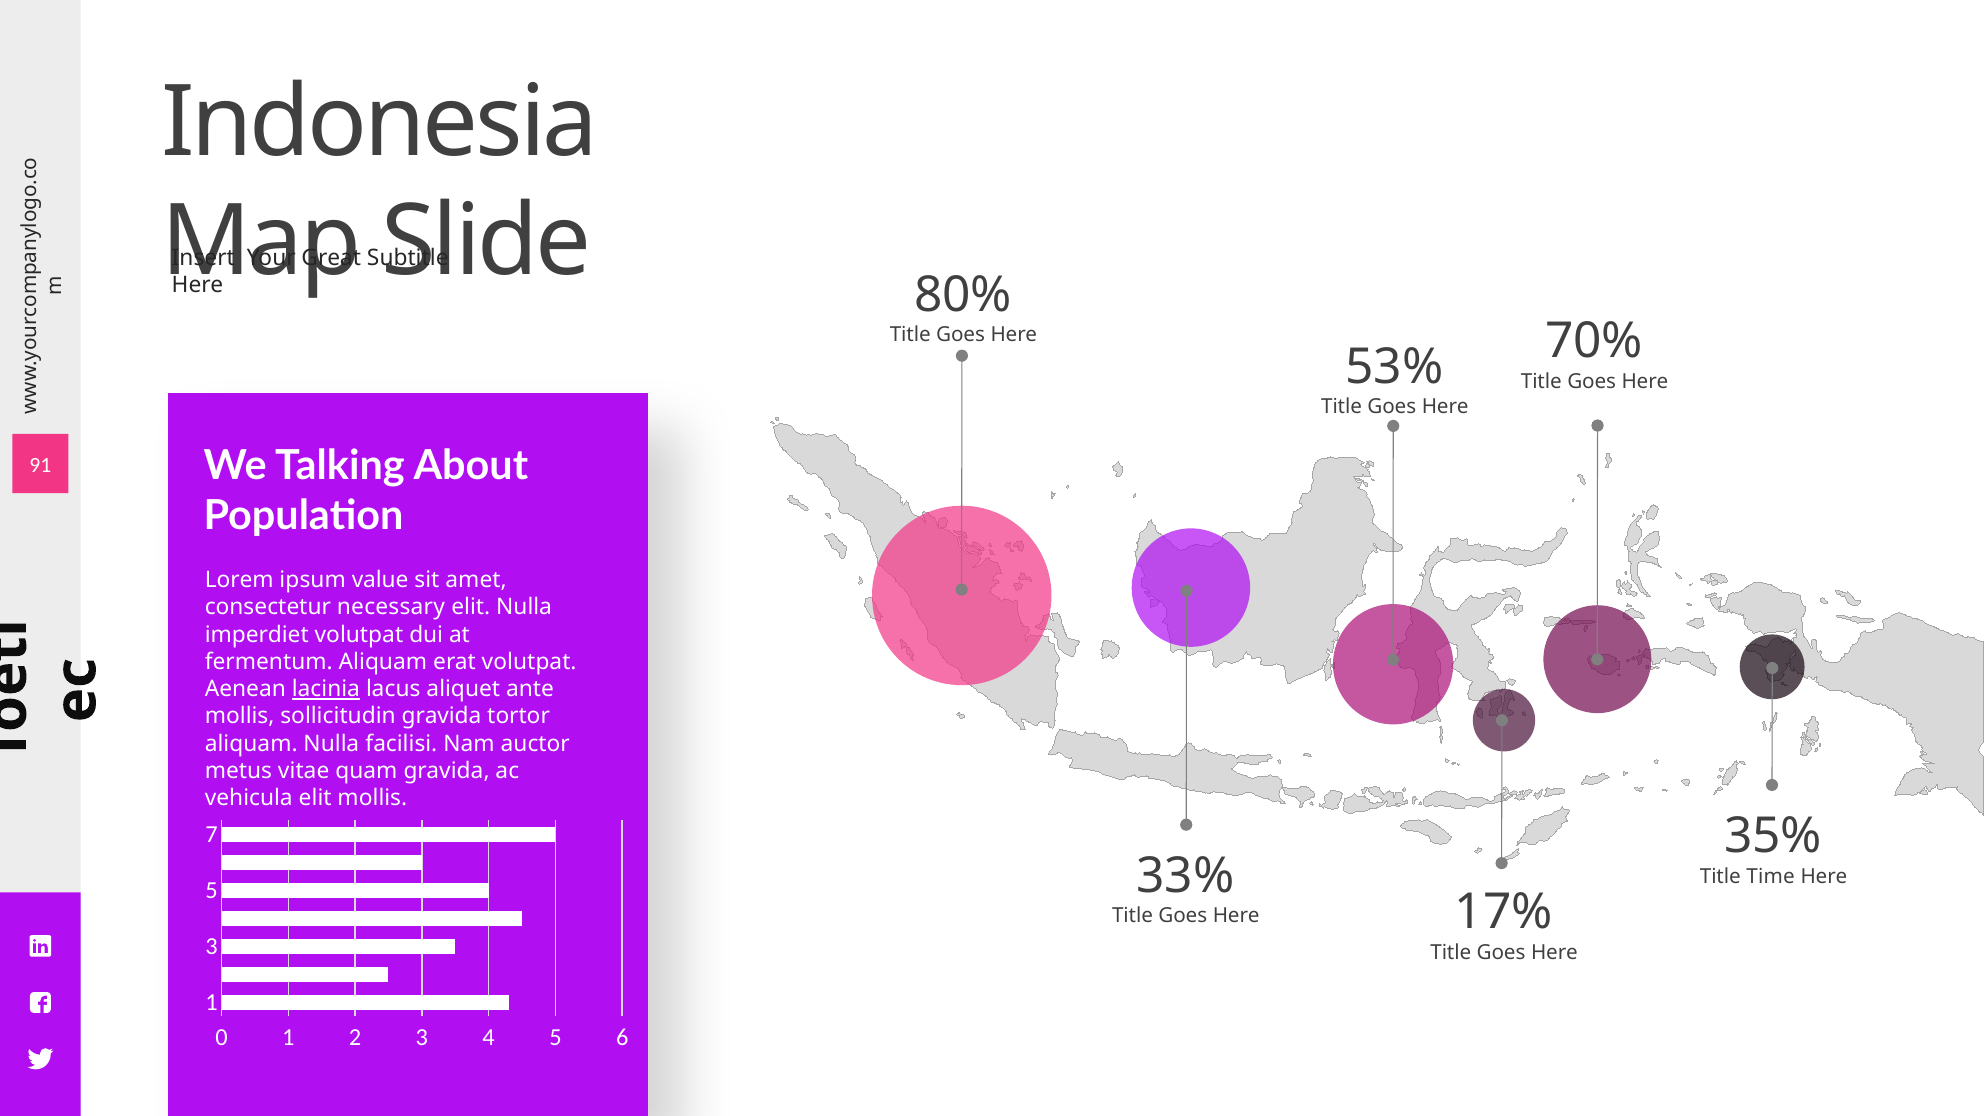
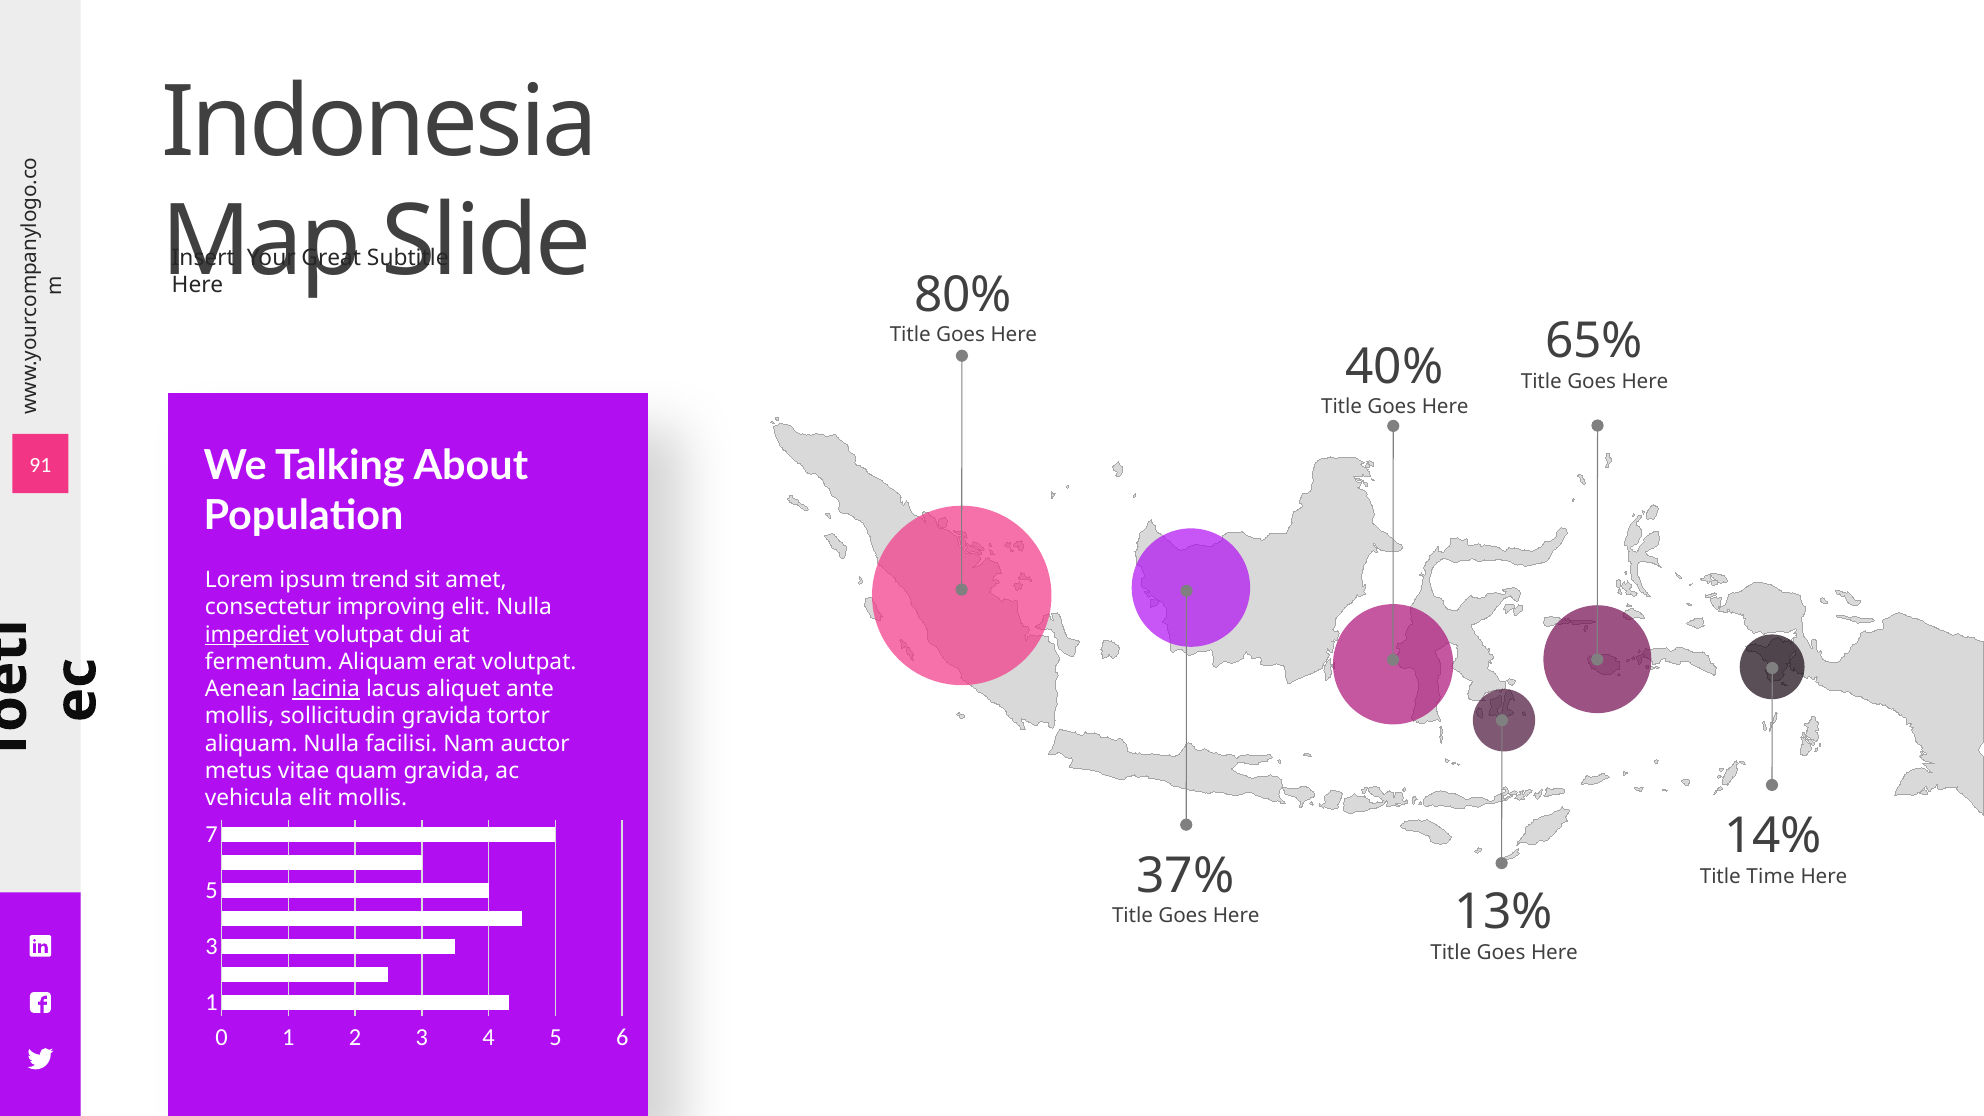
70%: 70% -> 65%
53%: 53% -> 40%
value: value -> trend
necessary: necessary -> improving
imperdiet underline: none -> present
35%: 35% -> 14%
33%: 33% -> 37%
17%: 17% -> 13%
